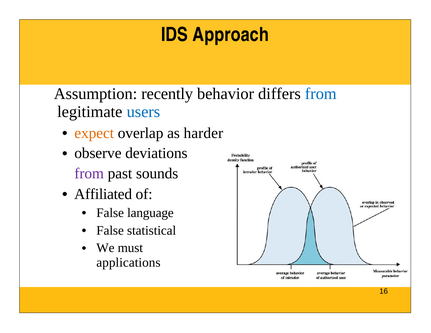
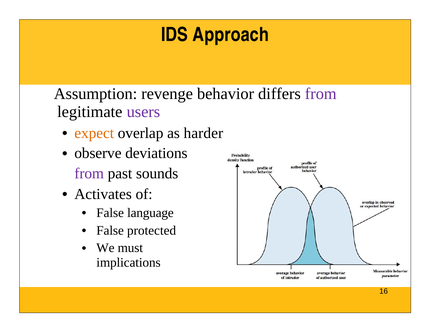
recently: recently -> revenge
from at (321, 94) colour: blue -> purple
users colour: blue -> purple
Affiliated: Affiliated -> Activates
statistical: statistical -> protected
applications: applications -> implications
